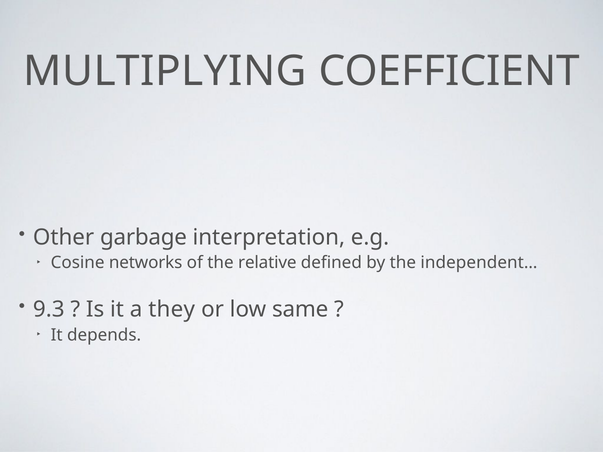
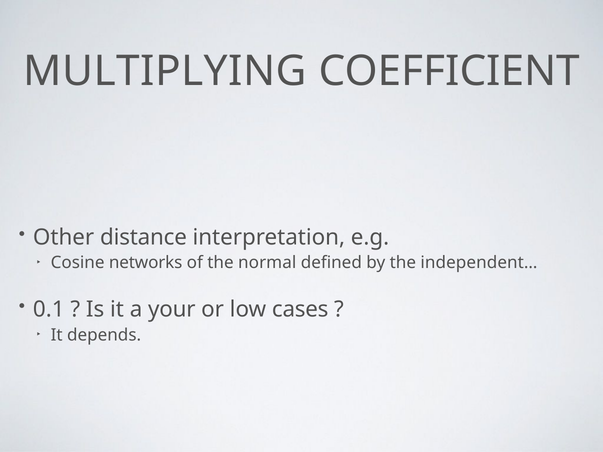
garbage: garbage -> distance
relative: relative -> normal
9.3: 9.3 -> 0.1
they: they -> your
same: same -> cases
